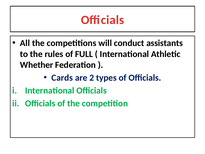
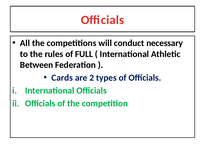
assistants: assistants -> necessary
Whether: Whether -> Between
